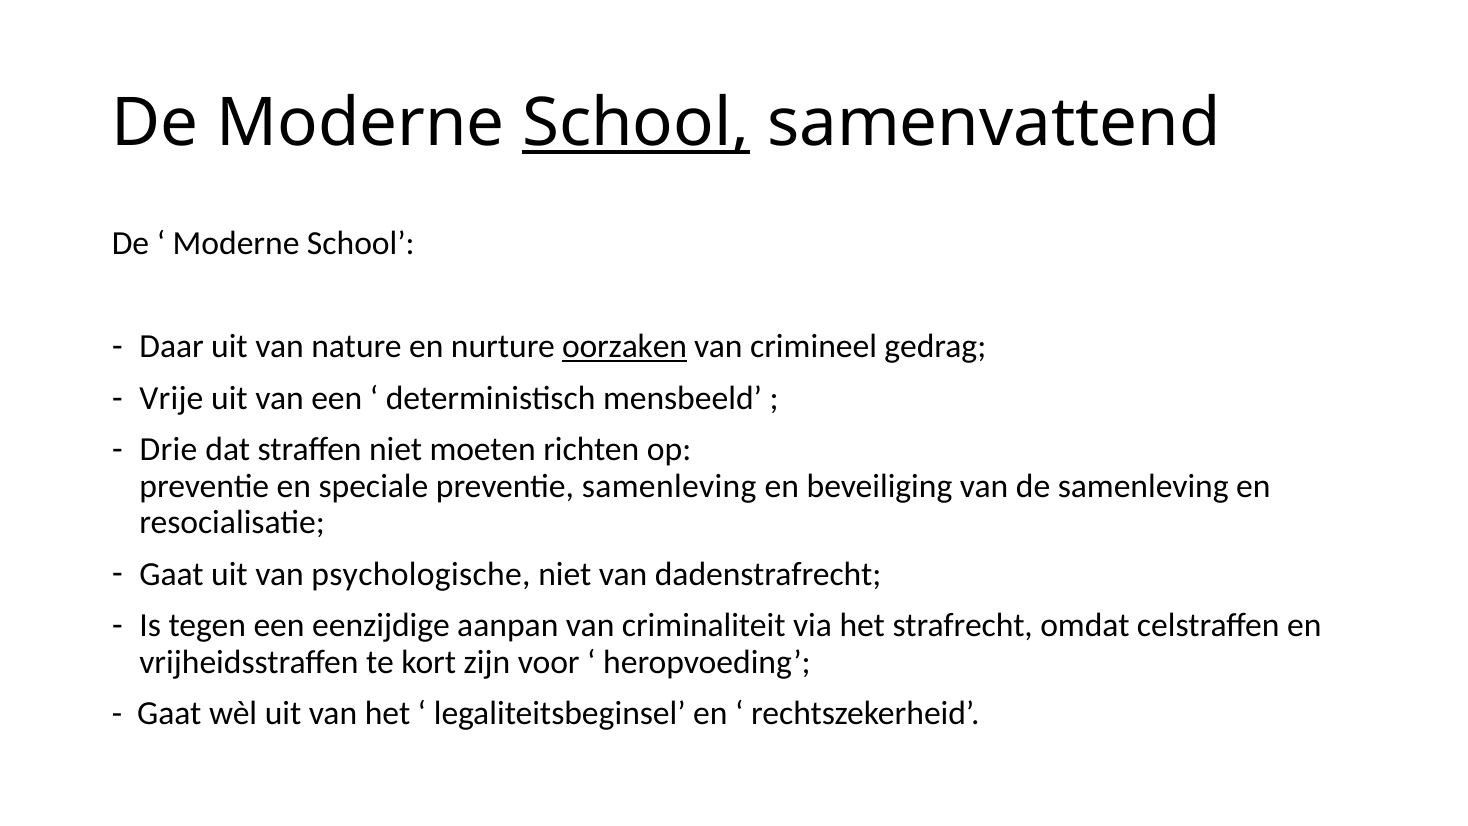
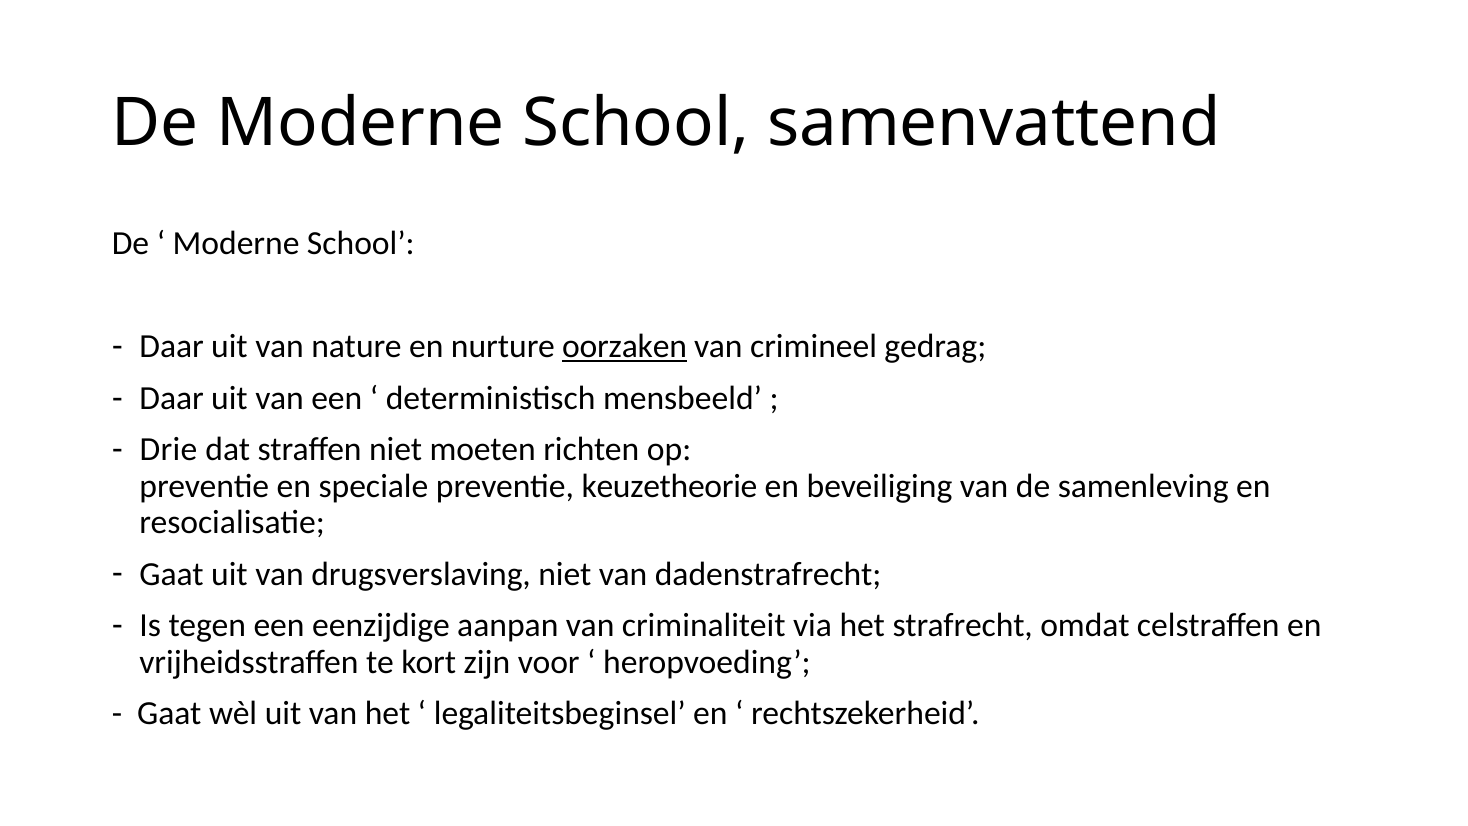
School at (636, 123) underline: present -> none
Vrije at (171, 398): Vrije -> Daar
preventie samenleving: samenleving -> keuzetheorie
psychologische: psychologische -> drugsverslaving
